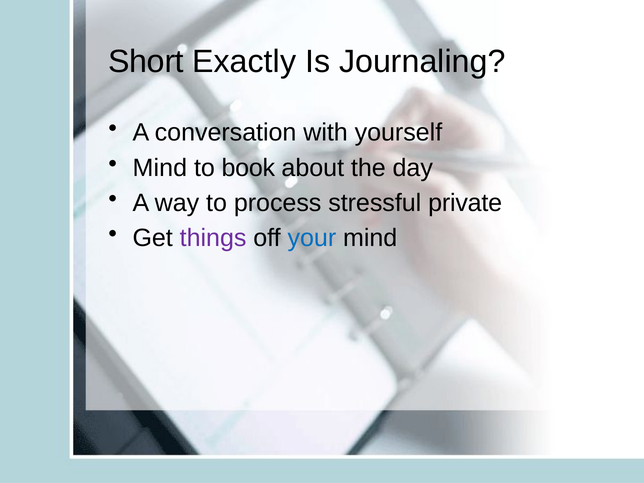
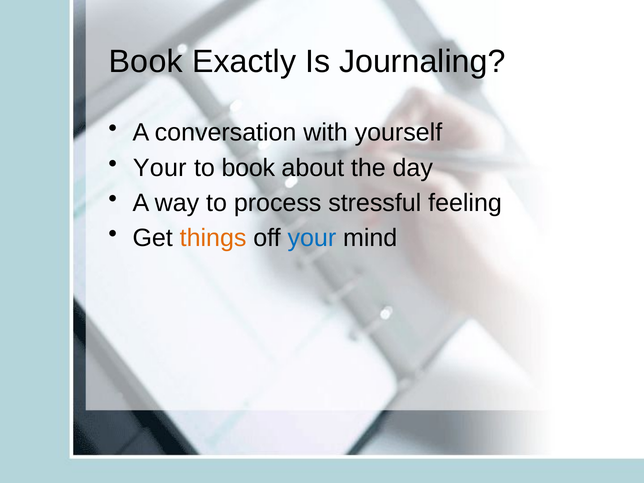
Short at (146, 62): Short -> Book
Mind at (160, 168): Mind -> Your
private: private -> feeling
things colour: purple -> orange
